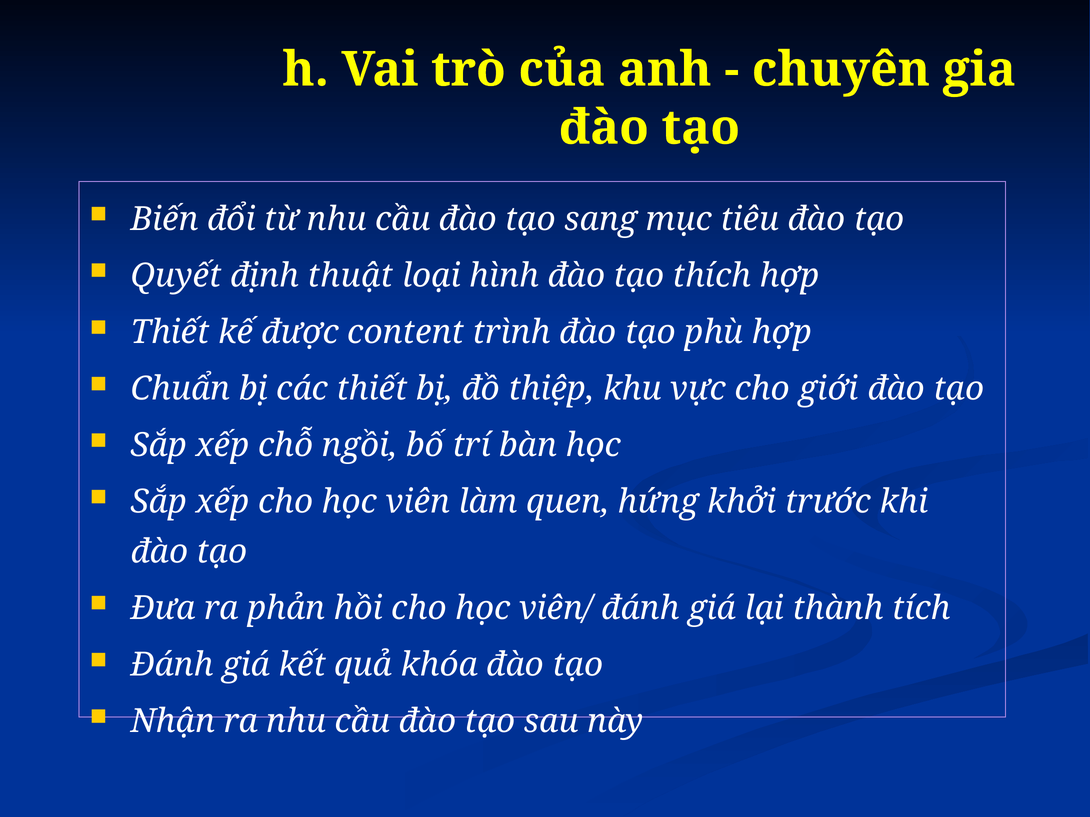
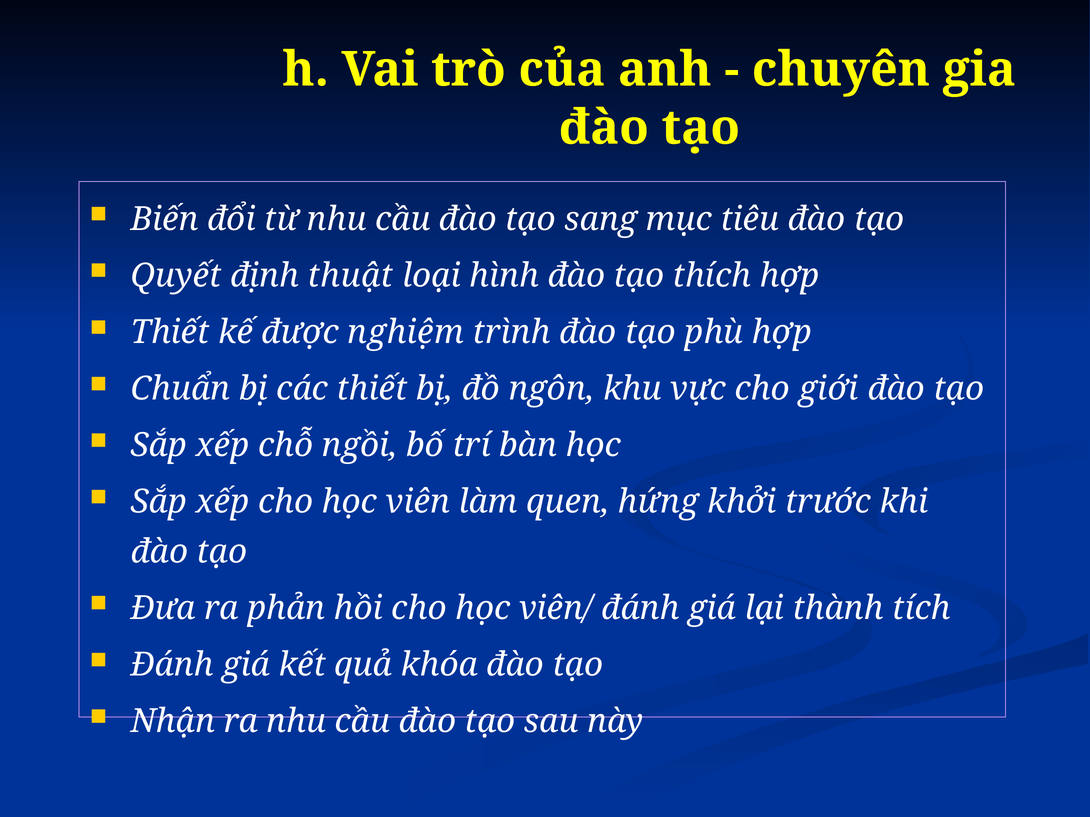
content: content -> nghiệm
thiệp: thiệp -> ngôn
